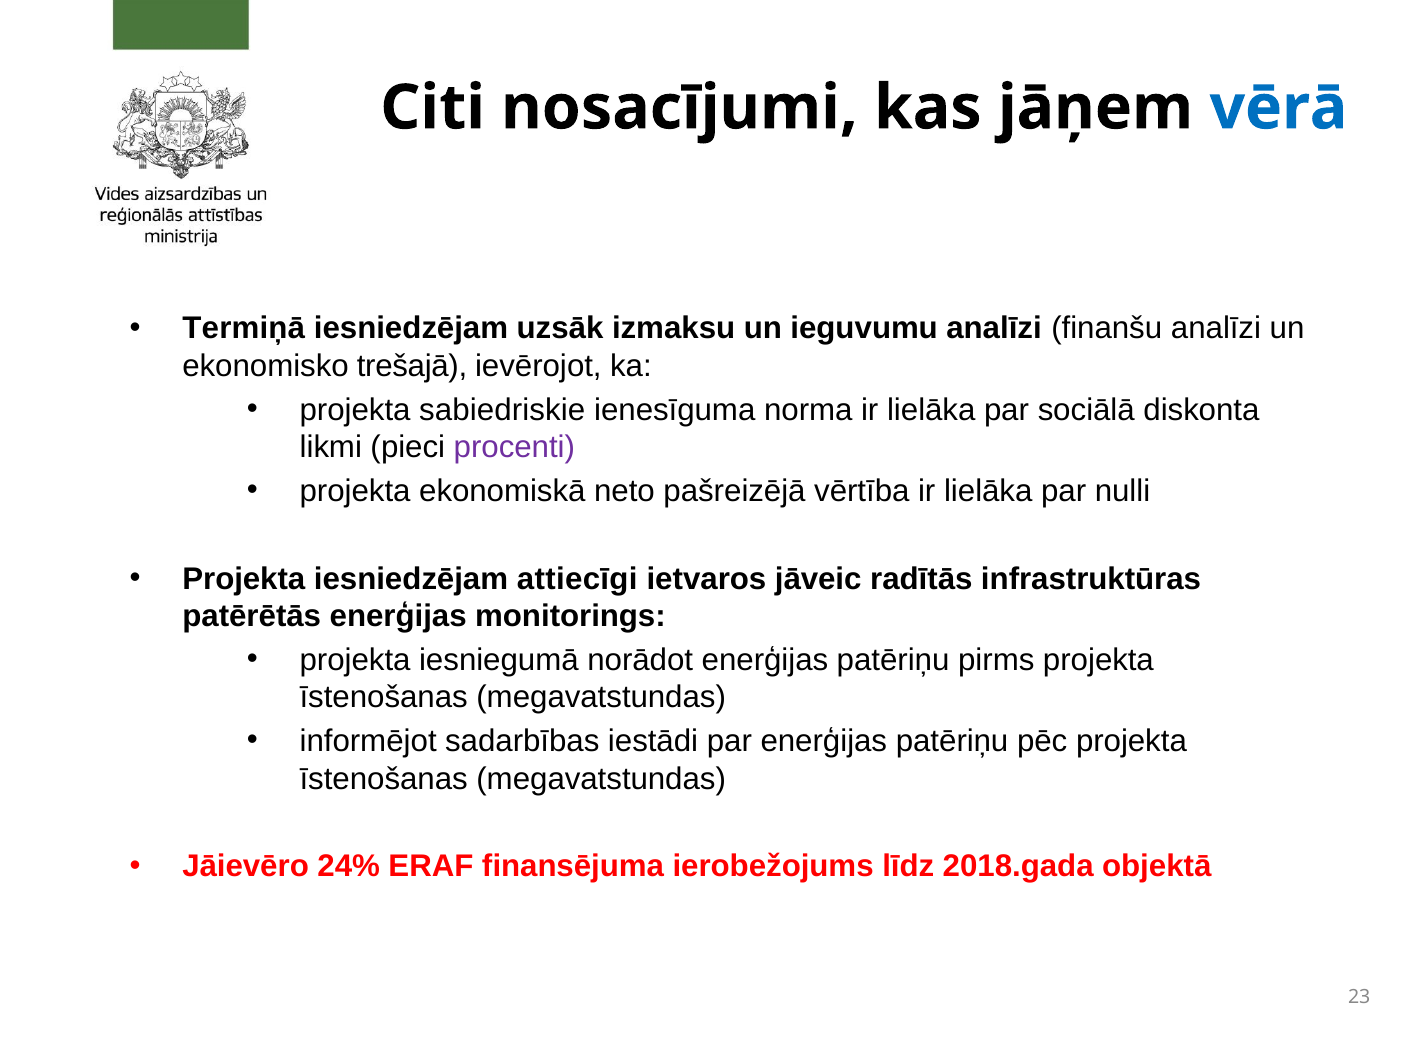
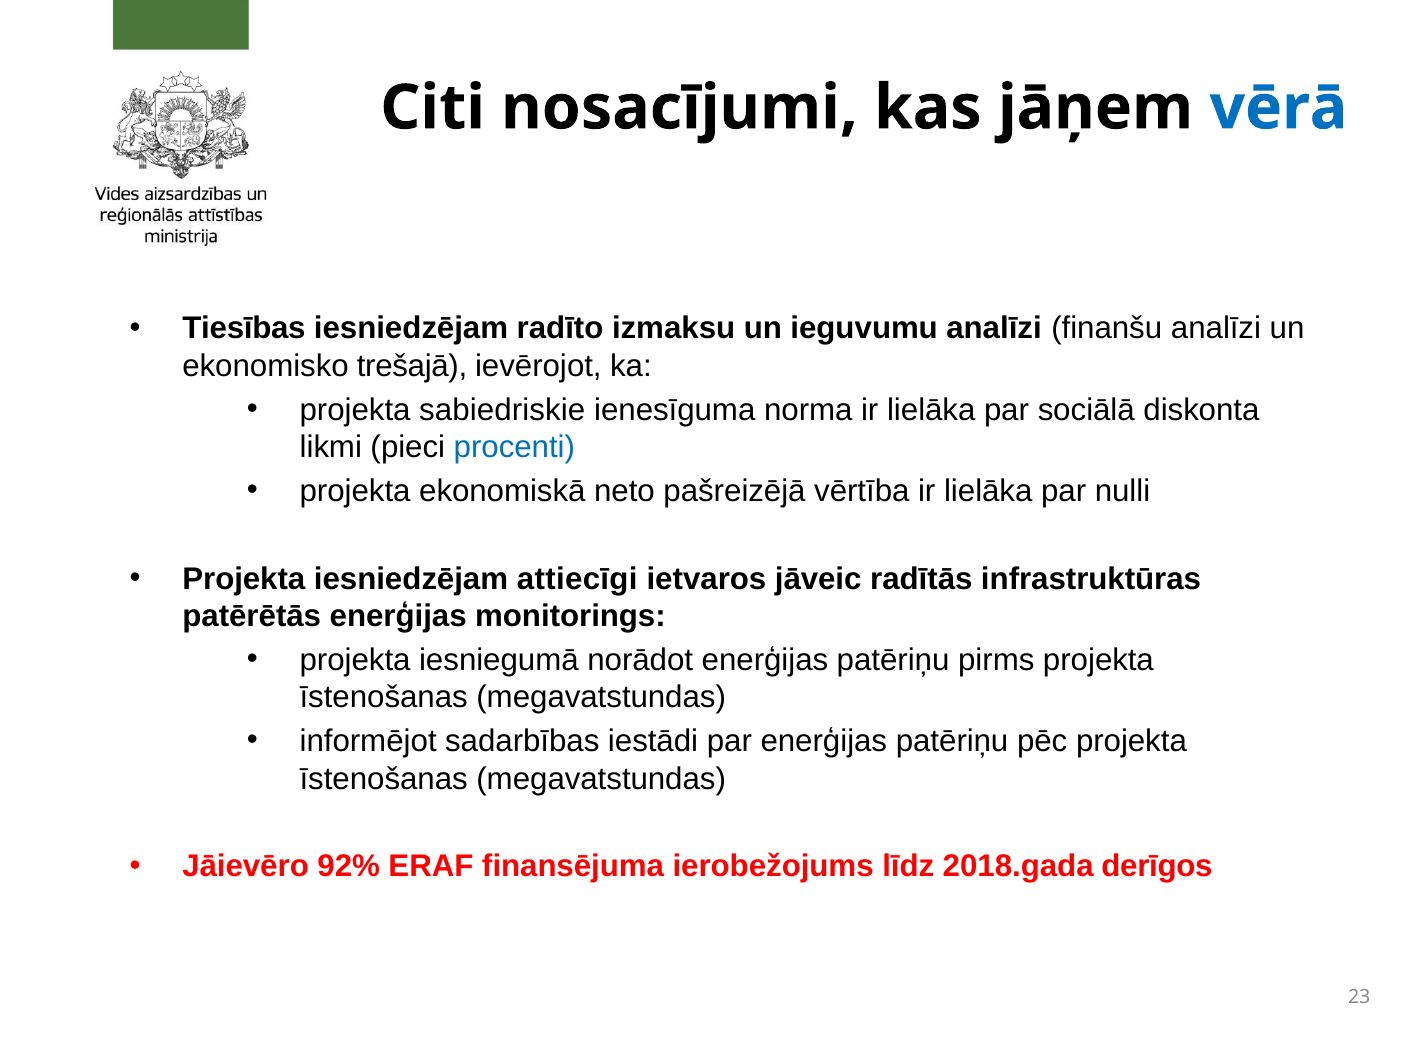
Termiņā: Termiņā -> Tiesības
uzsāk: uzsāk -> radīto
procenti colour: purple -> blue
24%: 24% -> 92%
objektā: objektā -> derīgos
